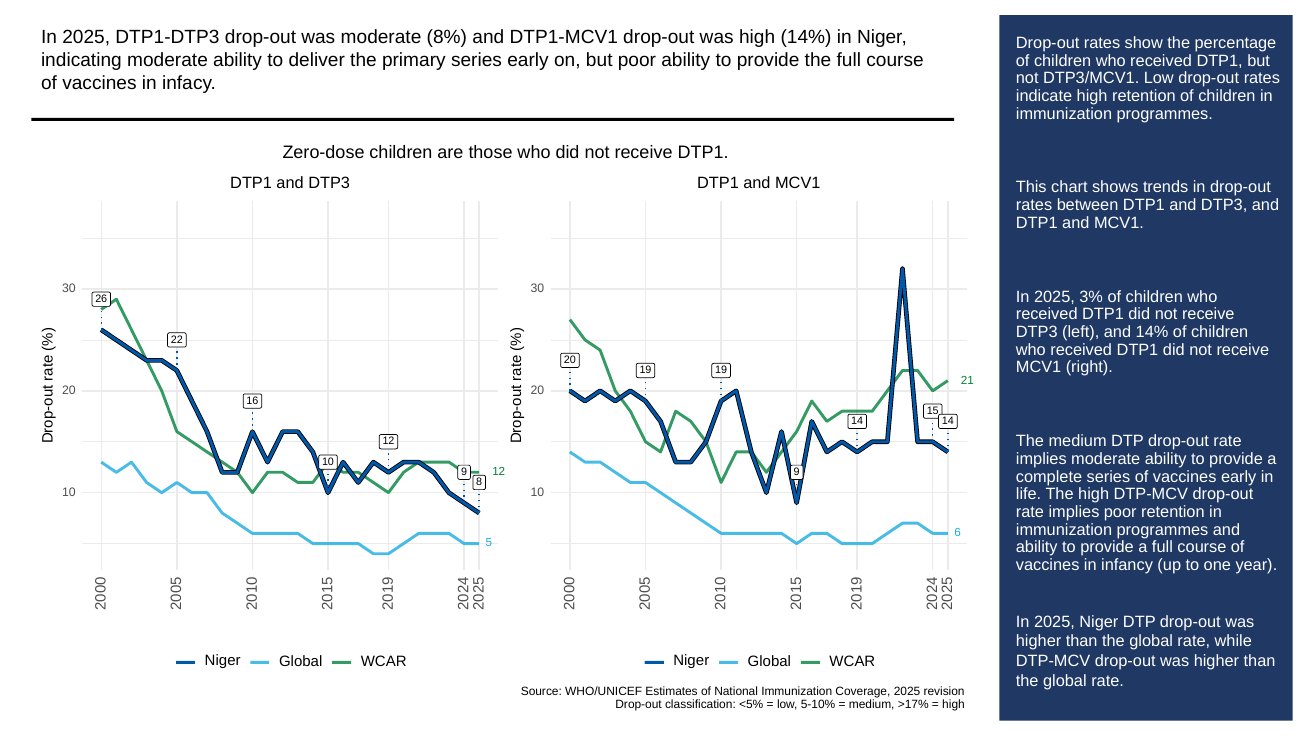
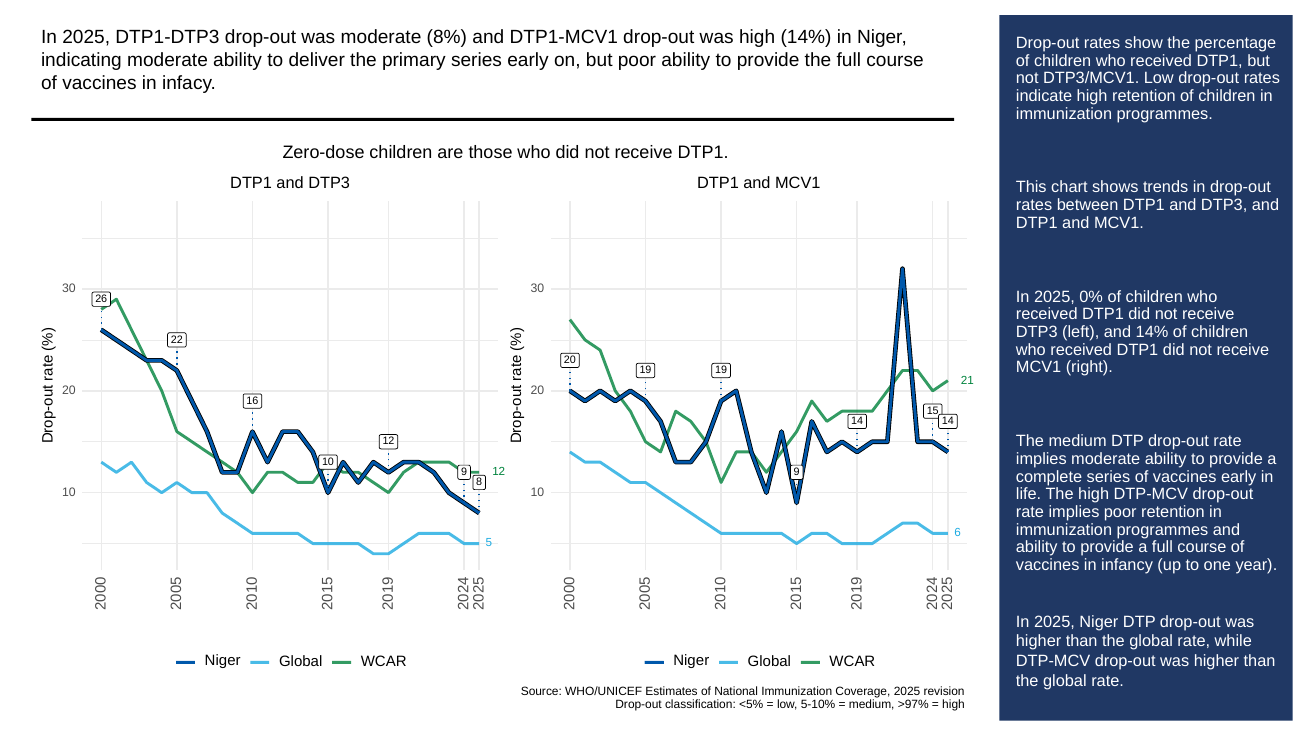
3%: 3% -> 0%
>17%: >17% -> >97%
